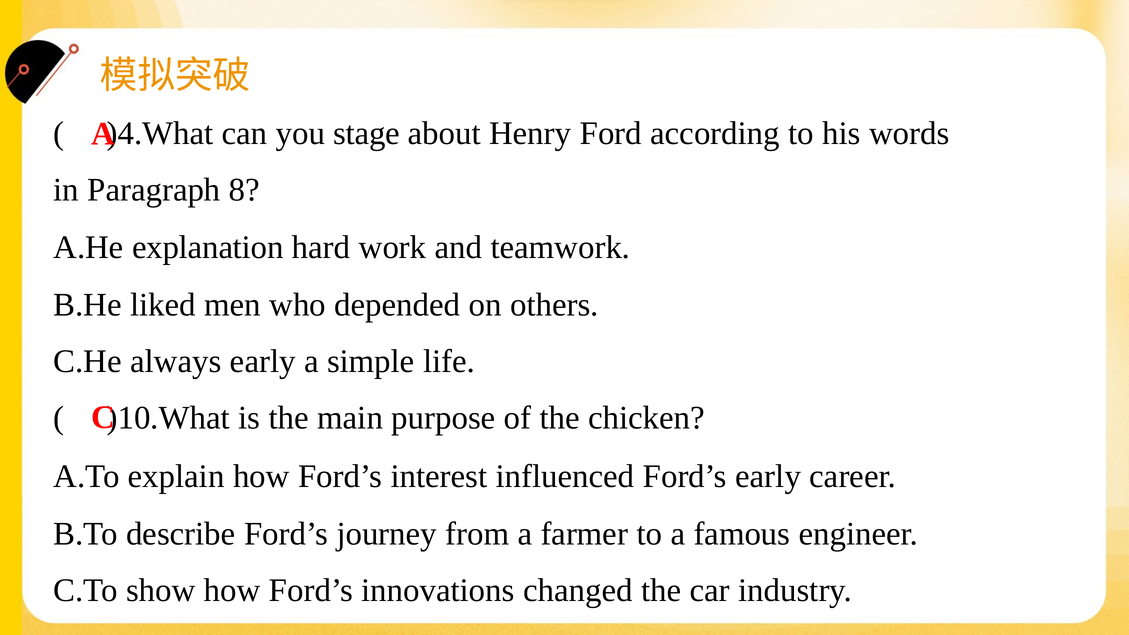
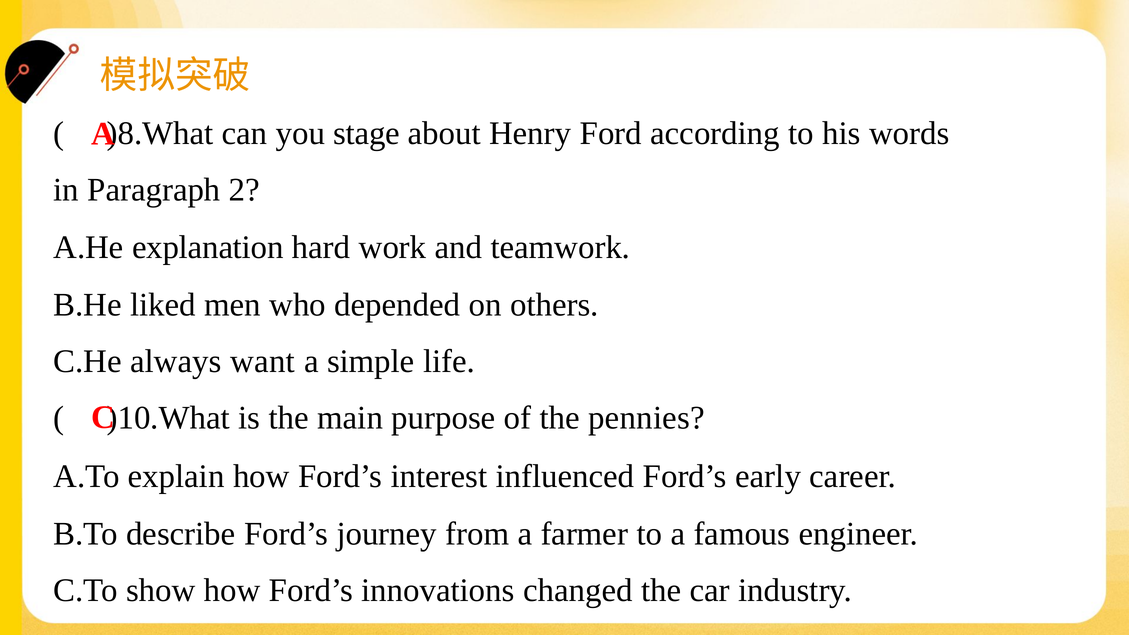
)4.What: )4.What -> )8.What
8: 8 -> 2
always early: early -> want
chicken: chicken -> pennies
